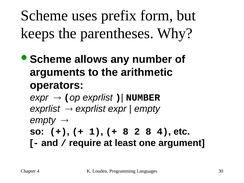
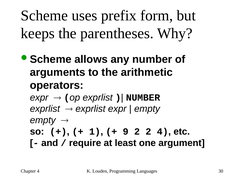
8 at (126, 132): 8 -> 9
2 8: 8 -> 2
